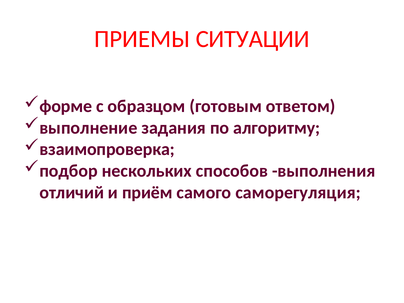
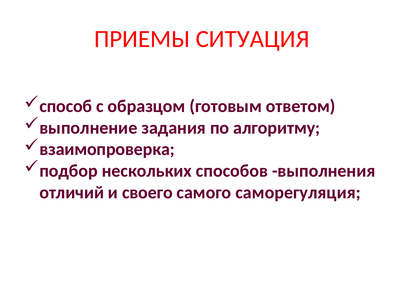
СИТУАЦИИ: СИТУАЦИИ -> СИТУАЦИЯ
форме: форме -> способ
приём: приём -> своего
